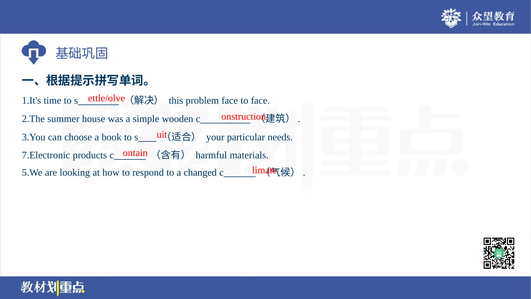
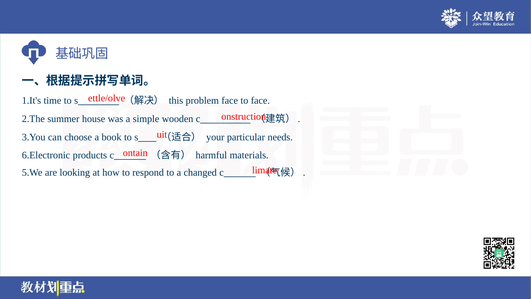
7.Electronic: 7.Electronic -> 6.Electronic
